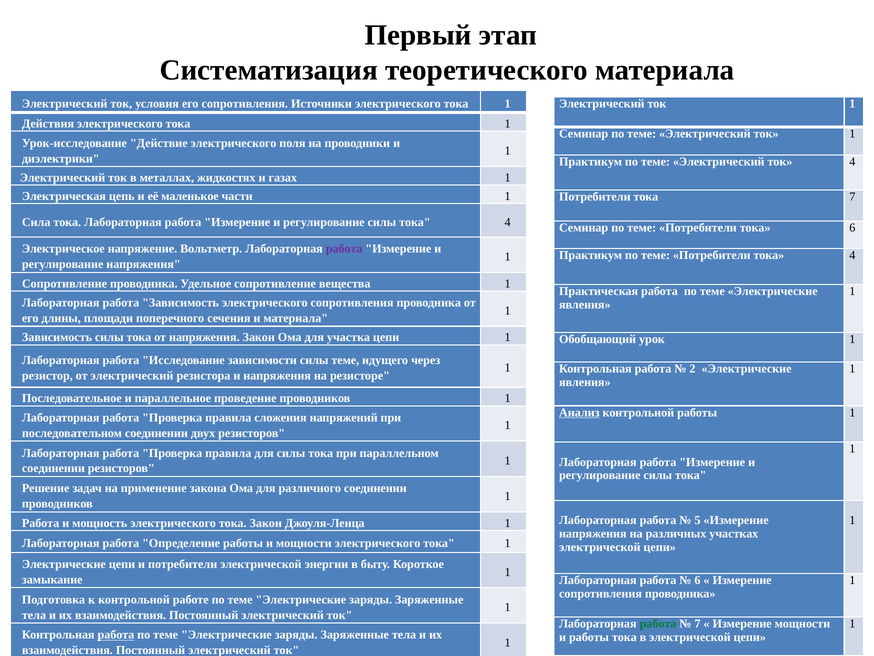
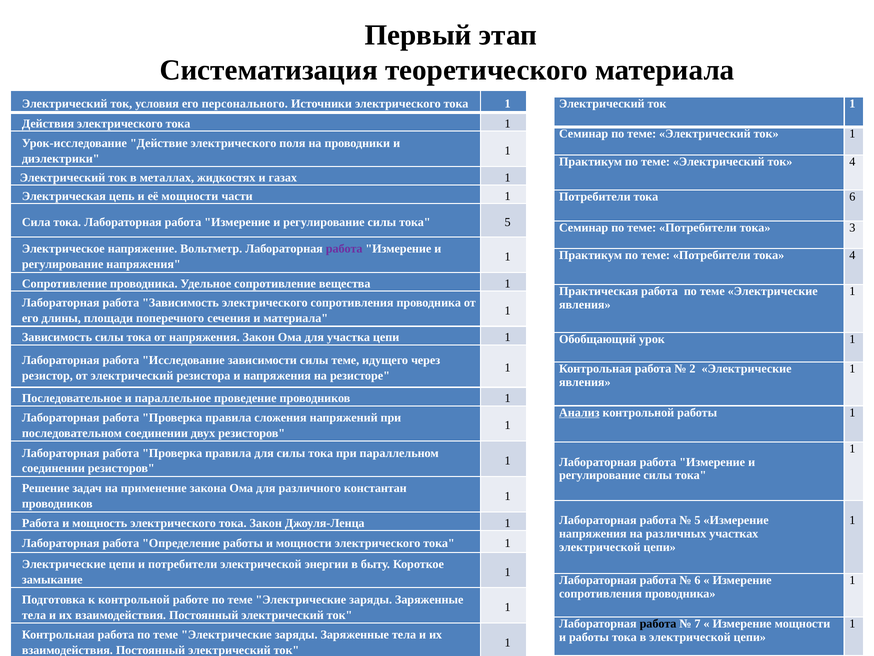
его сопротивления: сопротивления -> персонального
её маленькое: маленькое -> мощности
тока 7: 7 -> 6
силы тока 4: 4 -> 5
тока 6: 6 -> 3
различного соединении: соединении -> константан
работа at (658, 623) colour: green -> black
работа at (116, 634) underline: present -> none
